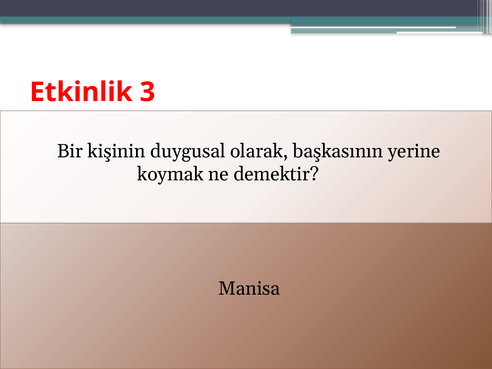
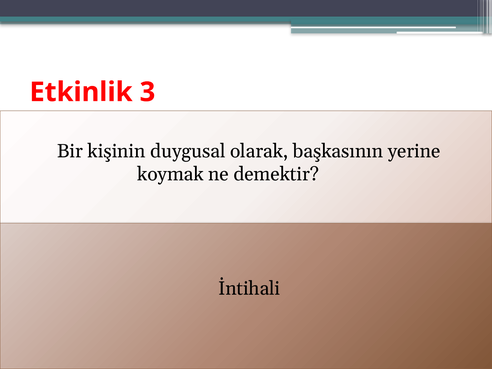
Manisa: Manisa -> İntihali
